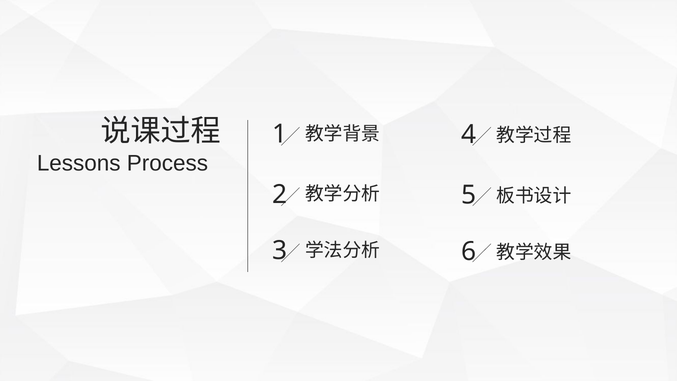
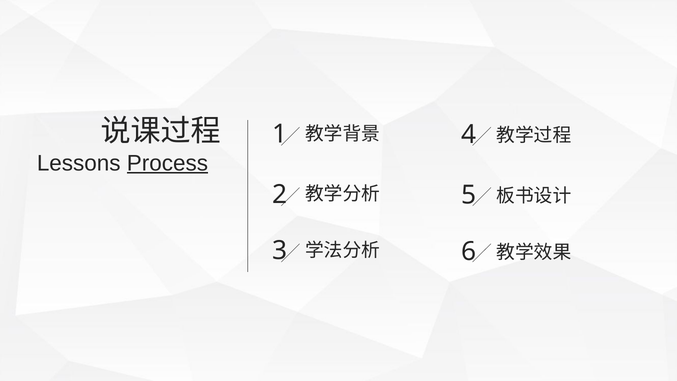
Process underline: none -> present
